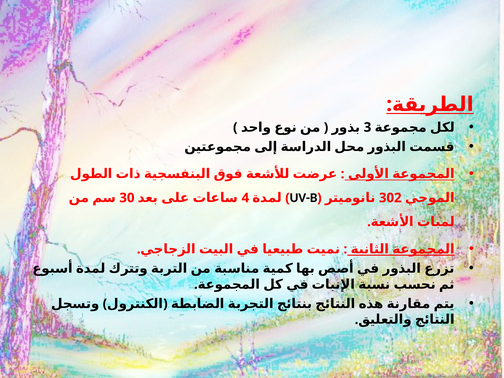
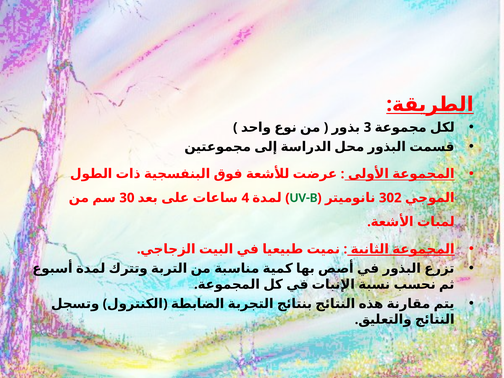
UV-B colour: black -> green
